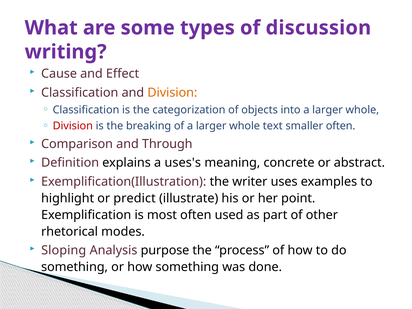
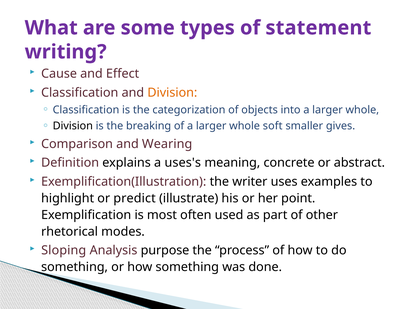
discussion: discussion -> statement
Division at (73, 126) colour: red -> black
text: text -> soft
smaller often: often -> gives
Through: Through -> Wearing
